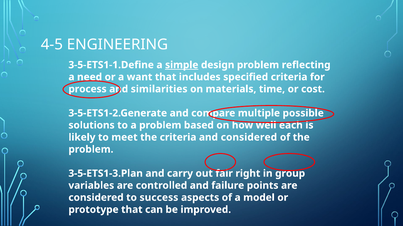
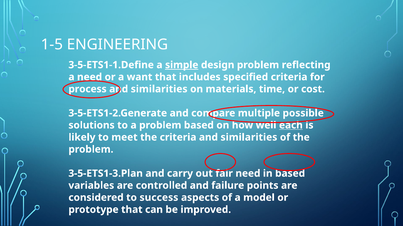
4-5: 4-5 -> 1-5
each underline: none -> present
criteria and considered: considered -> similarities
fair right: right -> need
in group: group -> based
